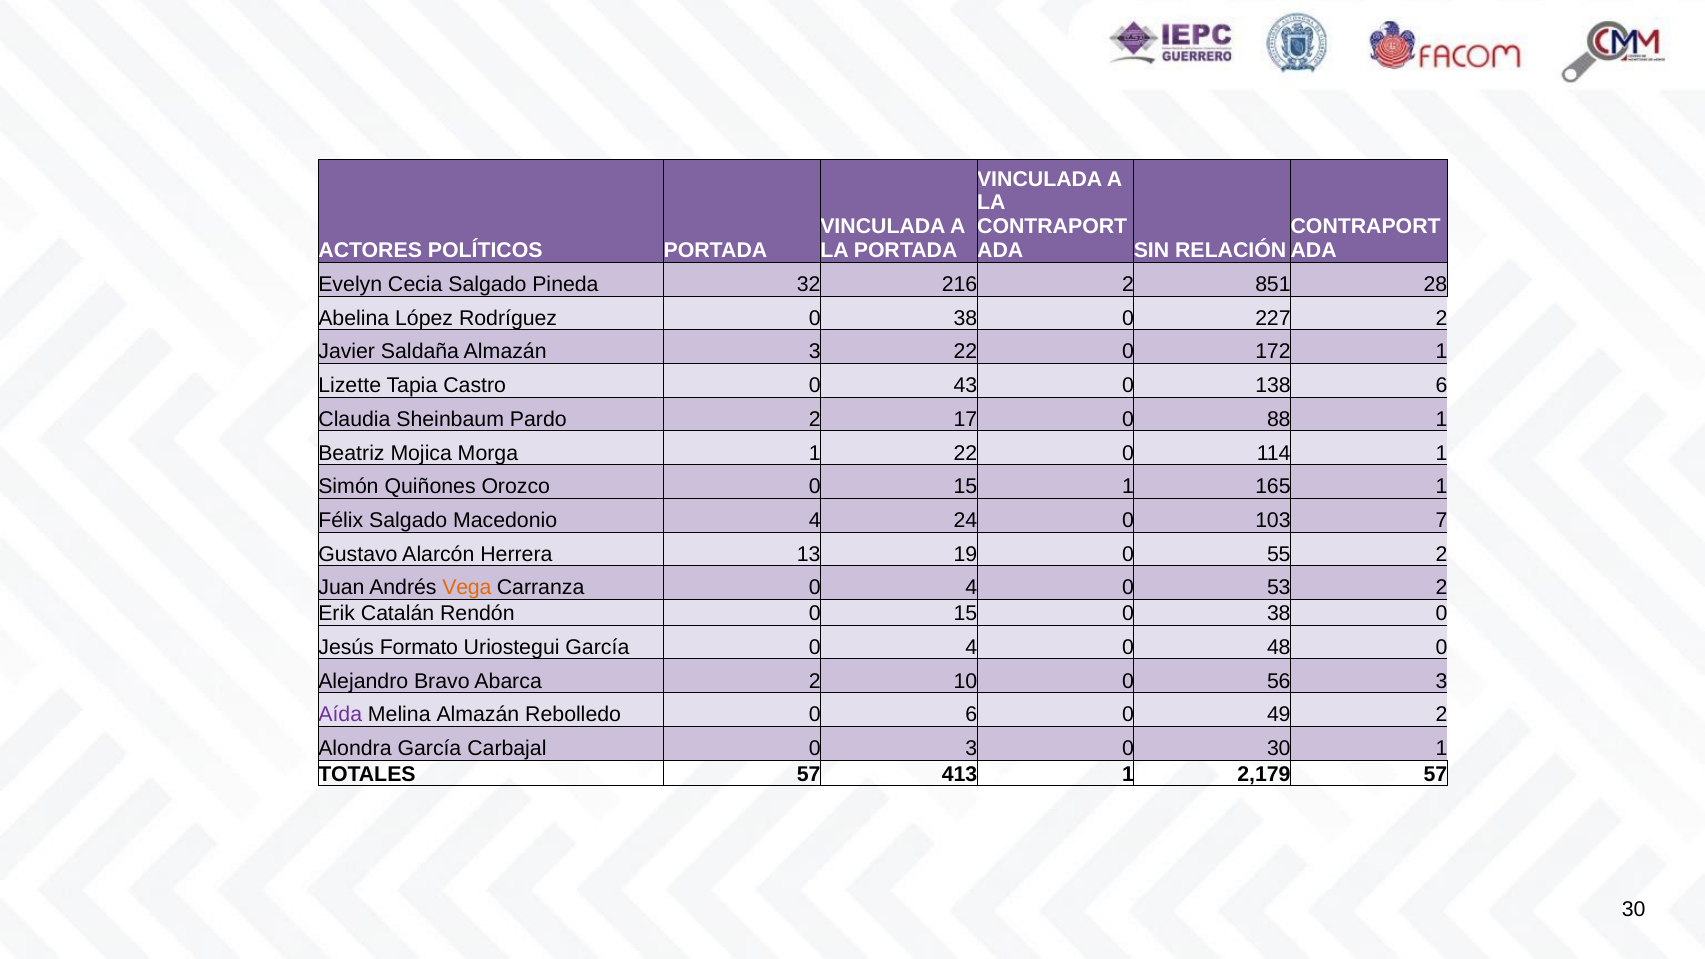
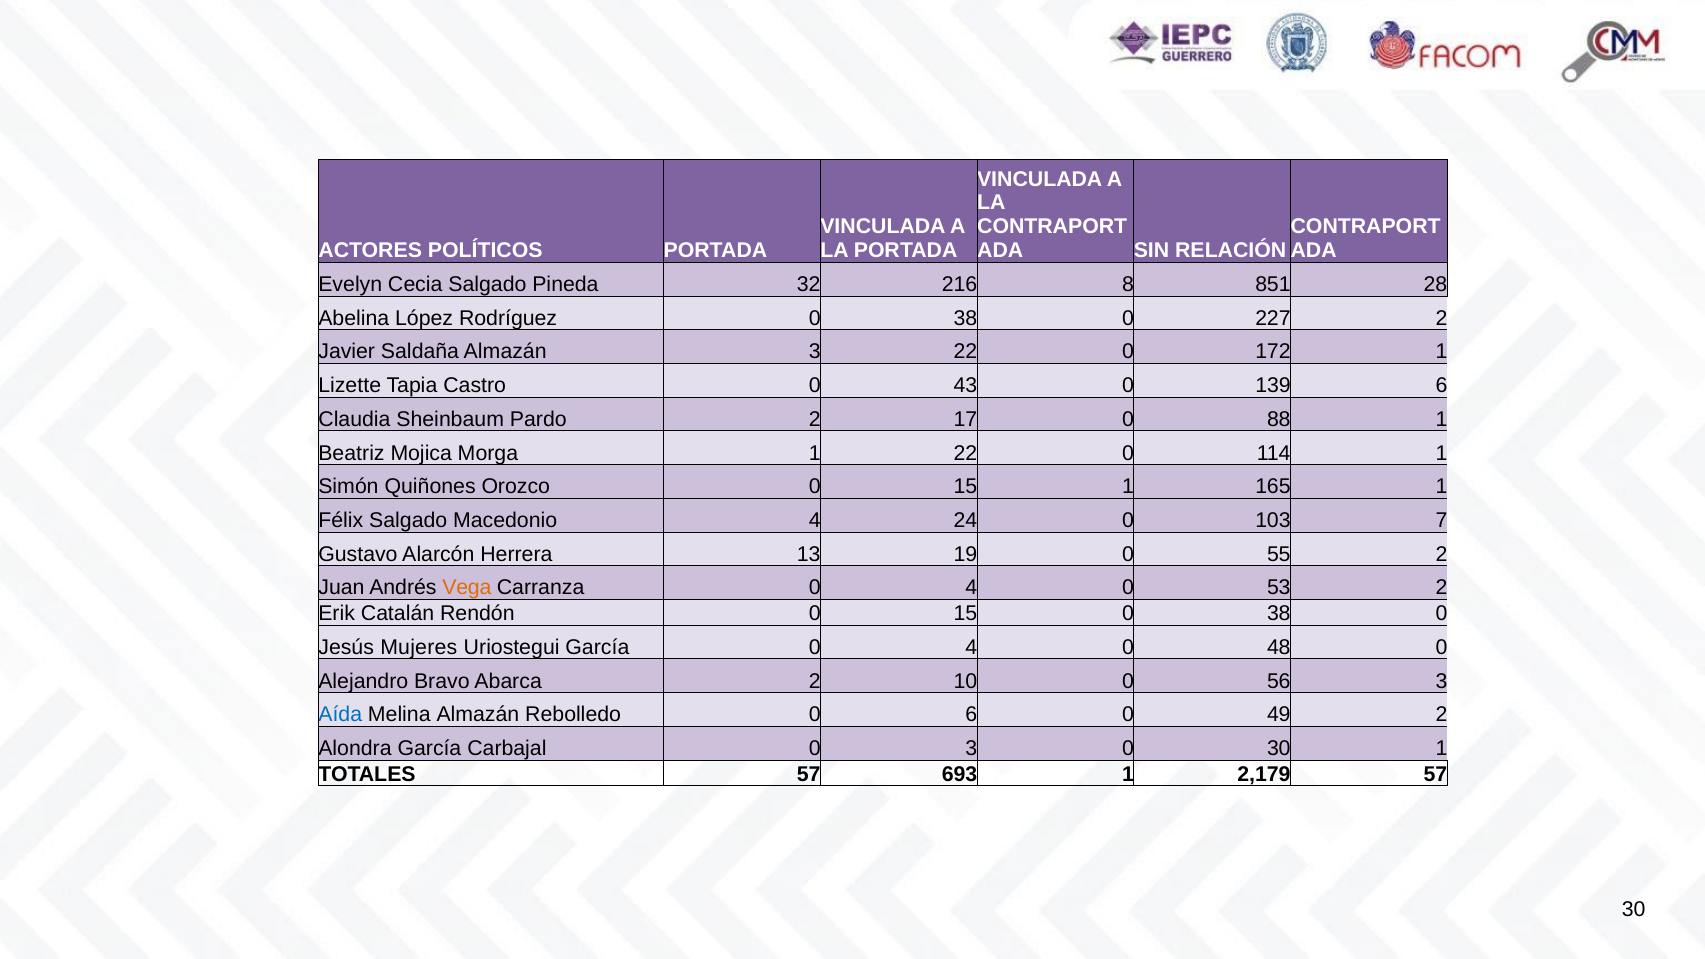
216 2: 2 -> 8
138: 138 -> 139
Formato: Formato -> Mujeres
Aída colour: purple -> blue
413: 413 -> 693
